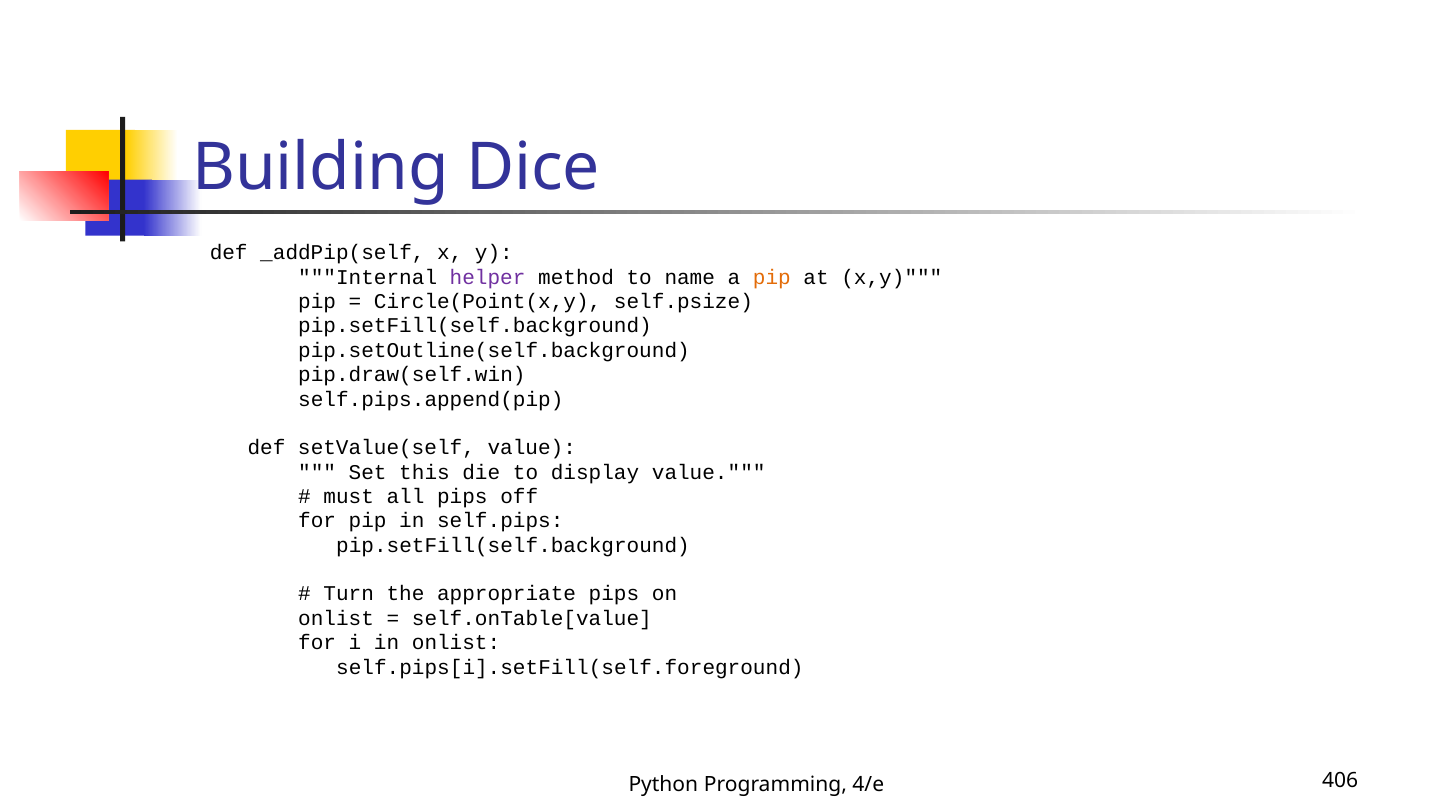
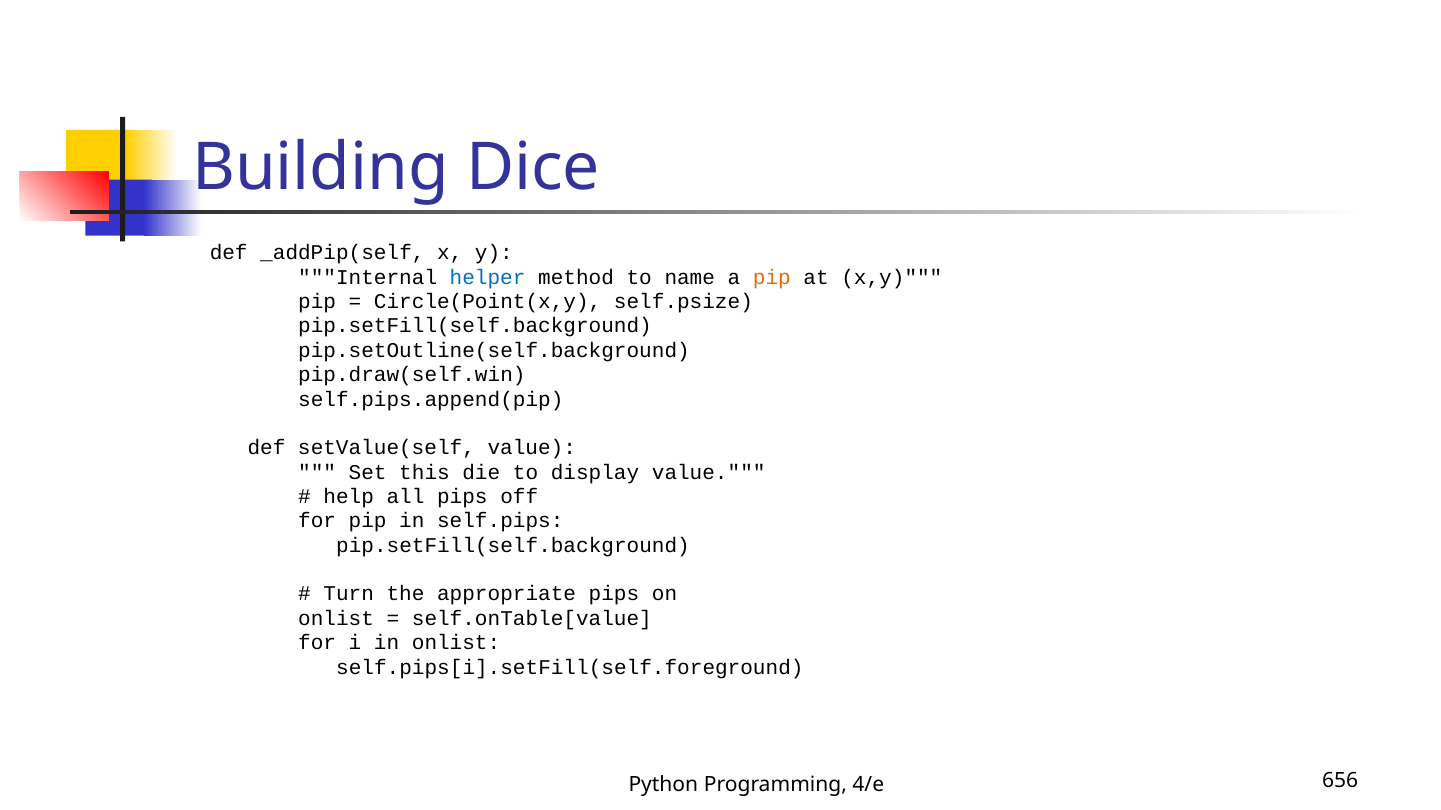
helper colour: purple -> blue
must: must -> help
406: 406 -> 656
